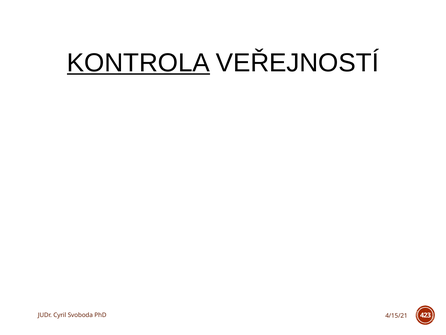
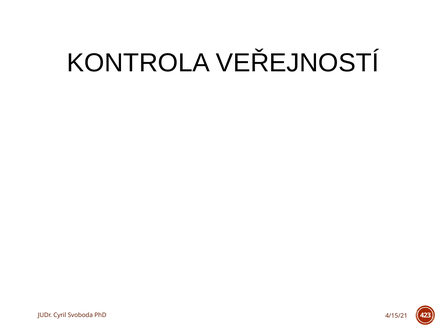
KONTROLA underline: present -> none
